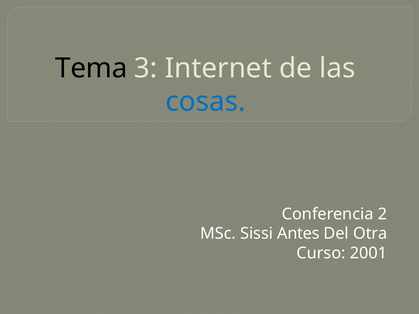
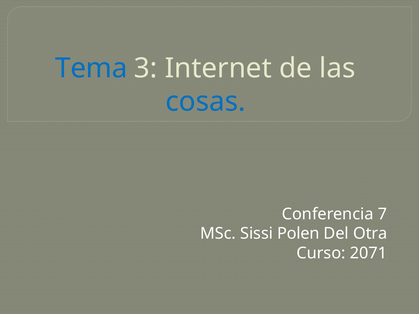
Tema colour: black -> blue
2: 2 -> 7
Antes: Antes -> Polen
2001: 2001 -> 2071
